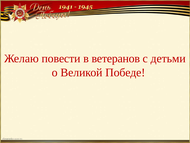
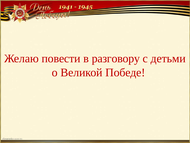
ветеранов: ветеранов -> разговору
